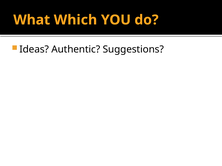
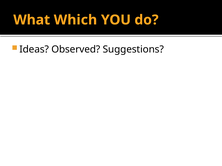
Authentic: Authentic -> Observed
